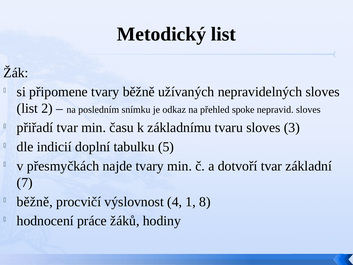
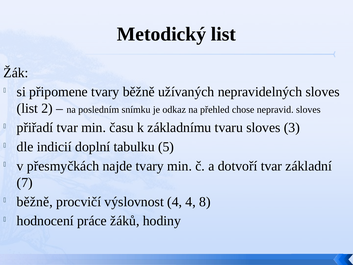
spoke: spoke -> chose
4 1: 1 -> 4
